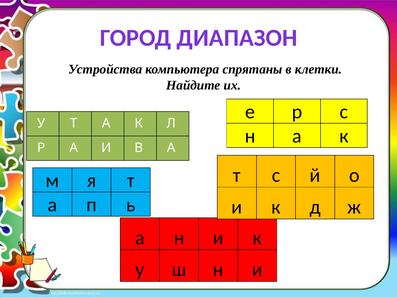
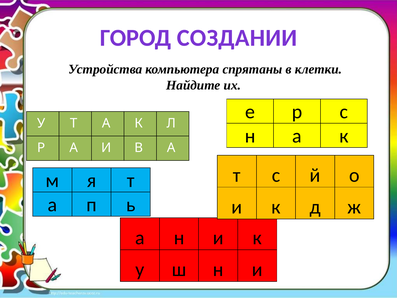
ДИАПАЗОН: ДИАПАЗОН -> СОЗДАНИИ
